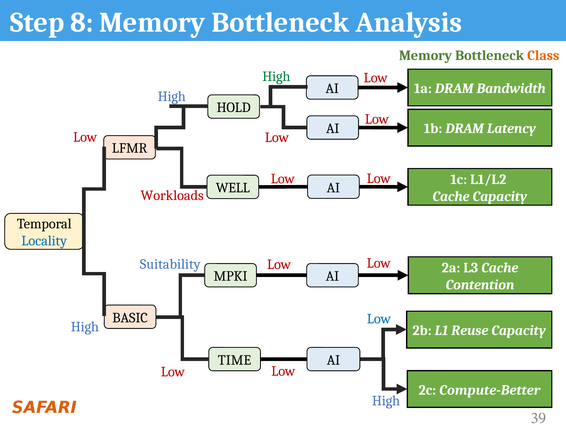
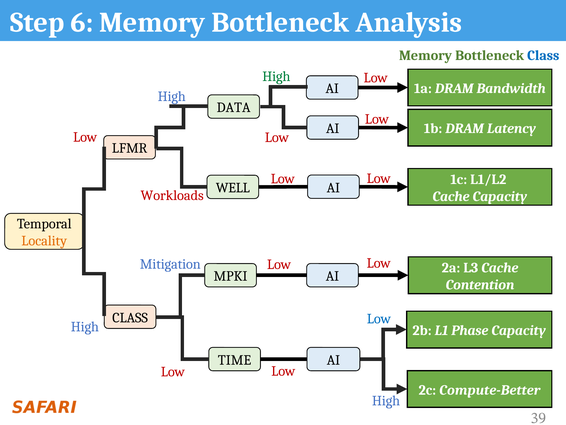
8: 8 -> 6
Class at (543, 55) colour: orange -> blue
HOLD: HOLD -> DATA
Locality colour: blue -> orange
Suitability: Suitability -> Mitigation
BASIC at (130, 317): BASIC -> CLASS
Reuse: Reuse -> Phase
